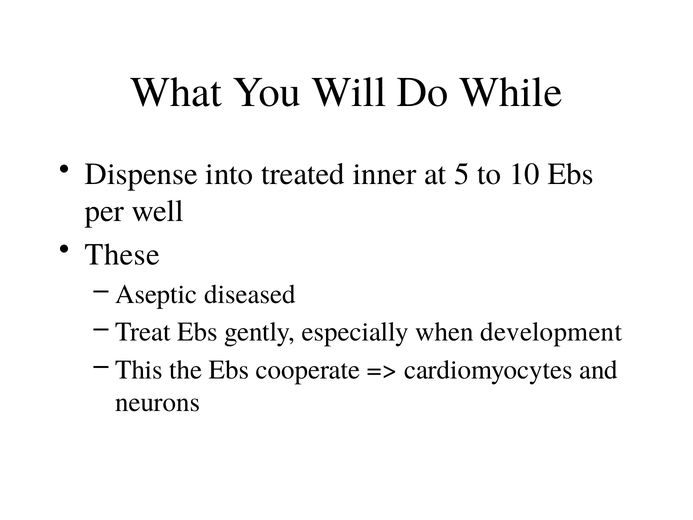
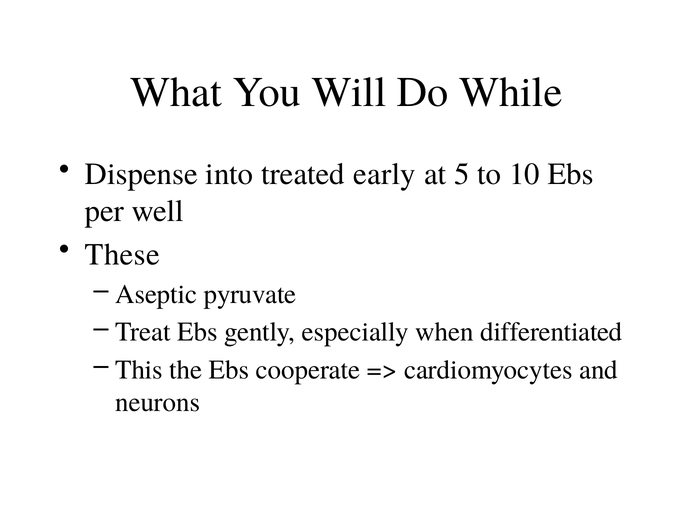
inner: inner -> early
diseased: diseased -> pyruvate
development: development -> differentiated
